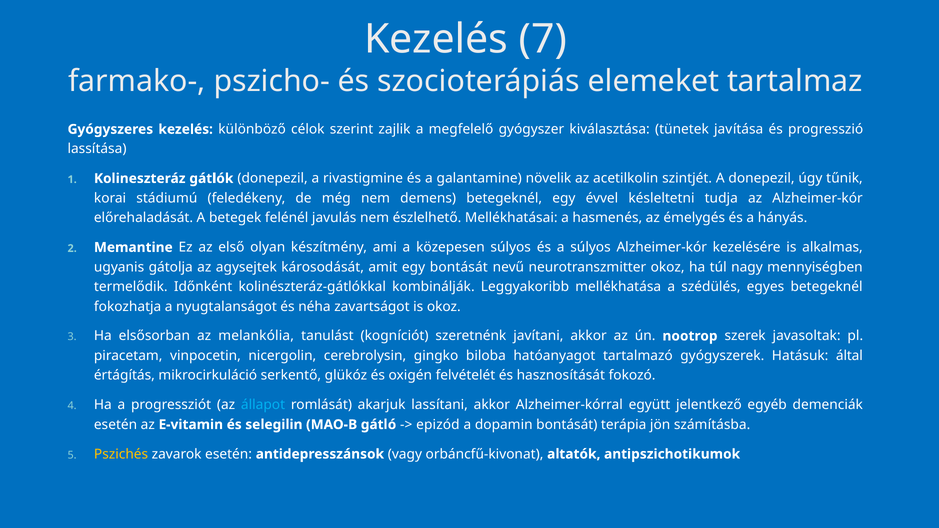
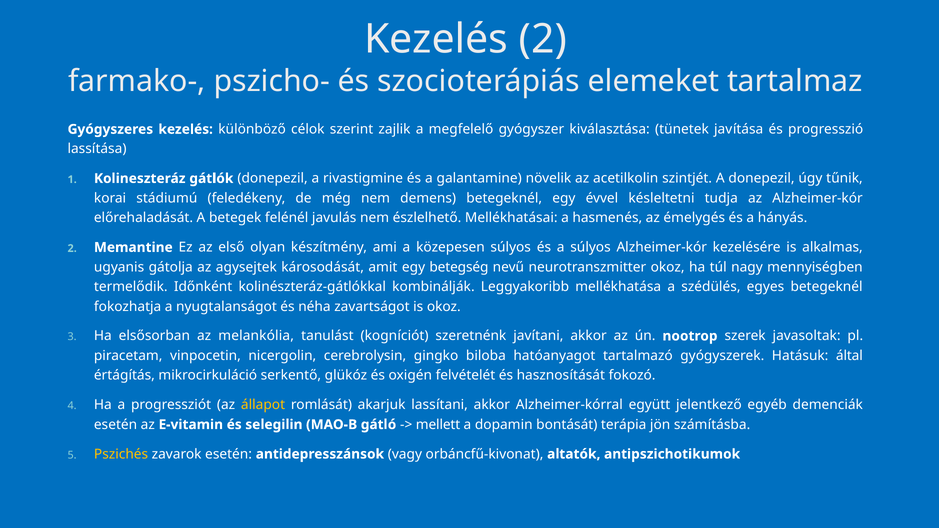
Kezelés 7: 7 -> 2
egy bontását: bontását -> betegség
állapot colour: light blue -> yellow
epizód: epizód -> mellett
